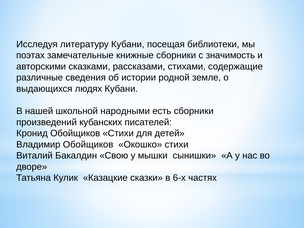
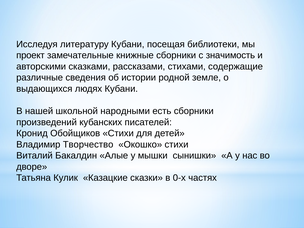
поэтах: поэтах -> проект
Владимир Обойщиков: Обойщиков -> Творчество
Свою: Свою -> Алые
6-х: 6-х -> 0-х
